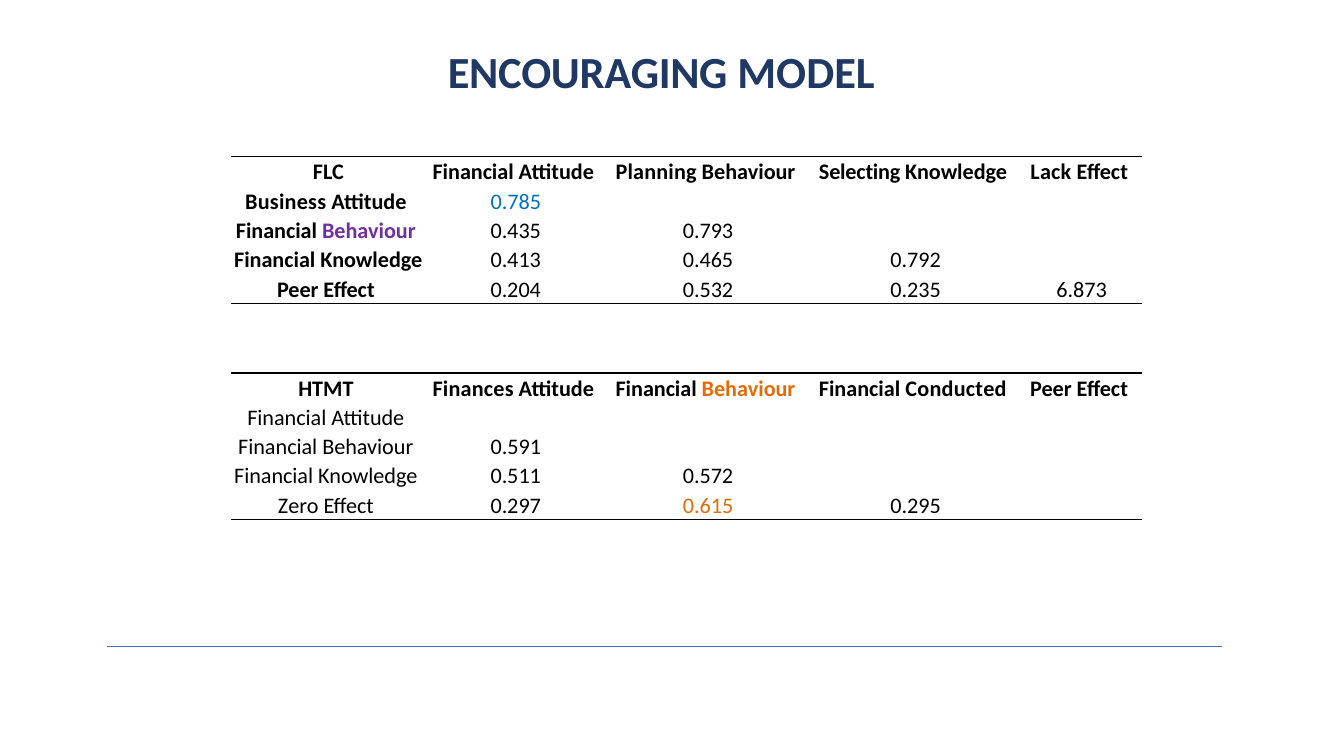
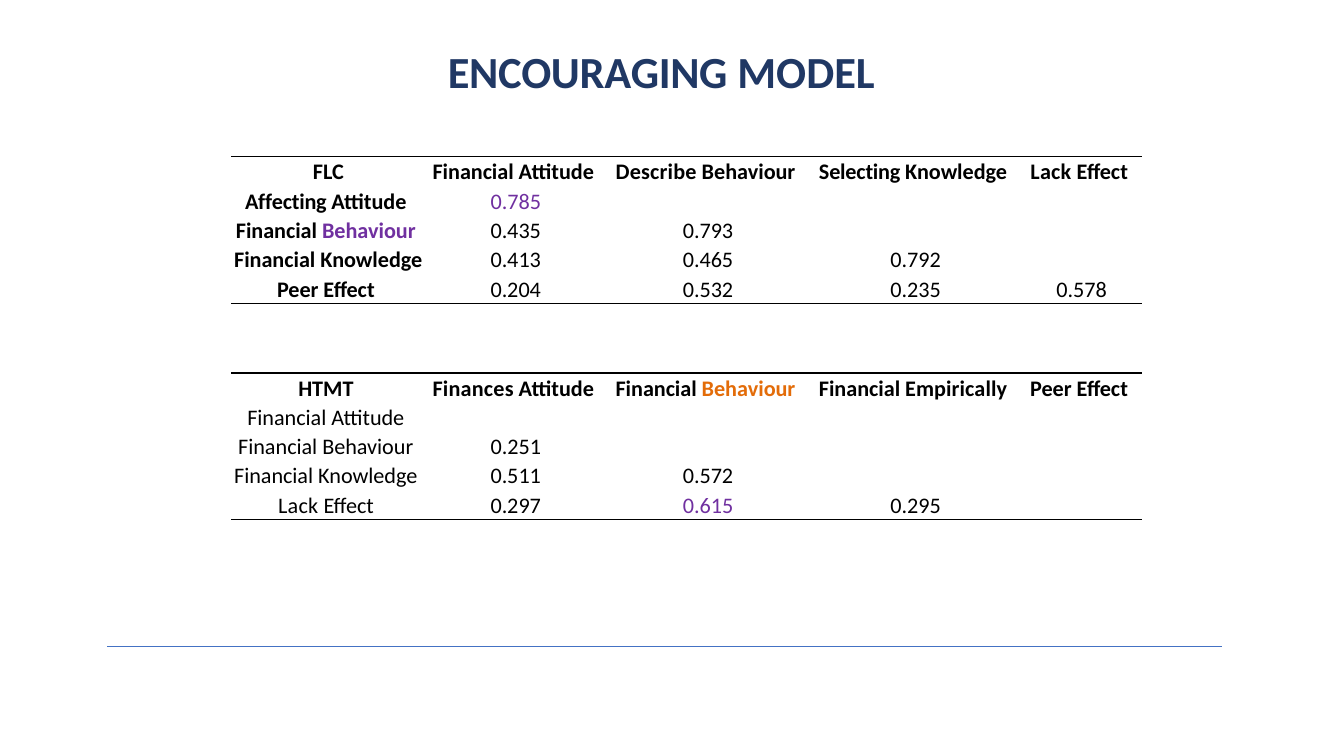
Planning: Planning -> Describe
Business: Business -> Affecting
0.785 colour: blue -> purple
6.873: 6.873 -> 0.578
Conducted: Conducted -> Empirically
0.591: 0.591 -> 0.251
Zero at (298, 506): Zero -> Lack
0.615 colour: orange -> purple
